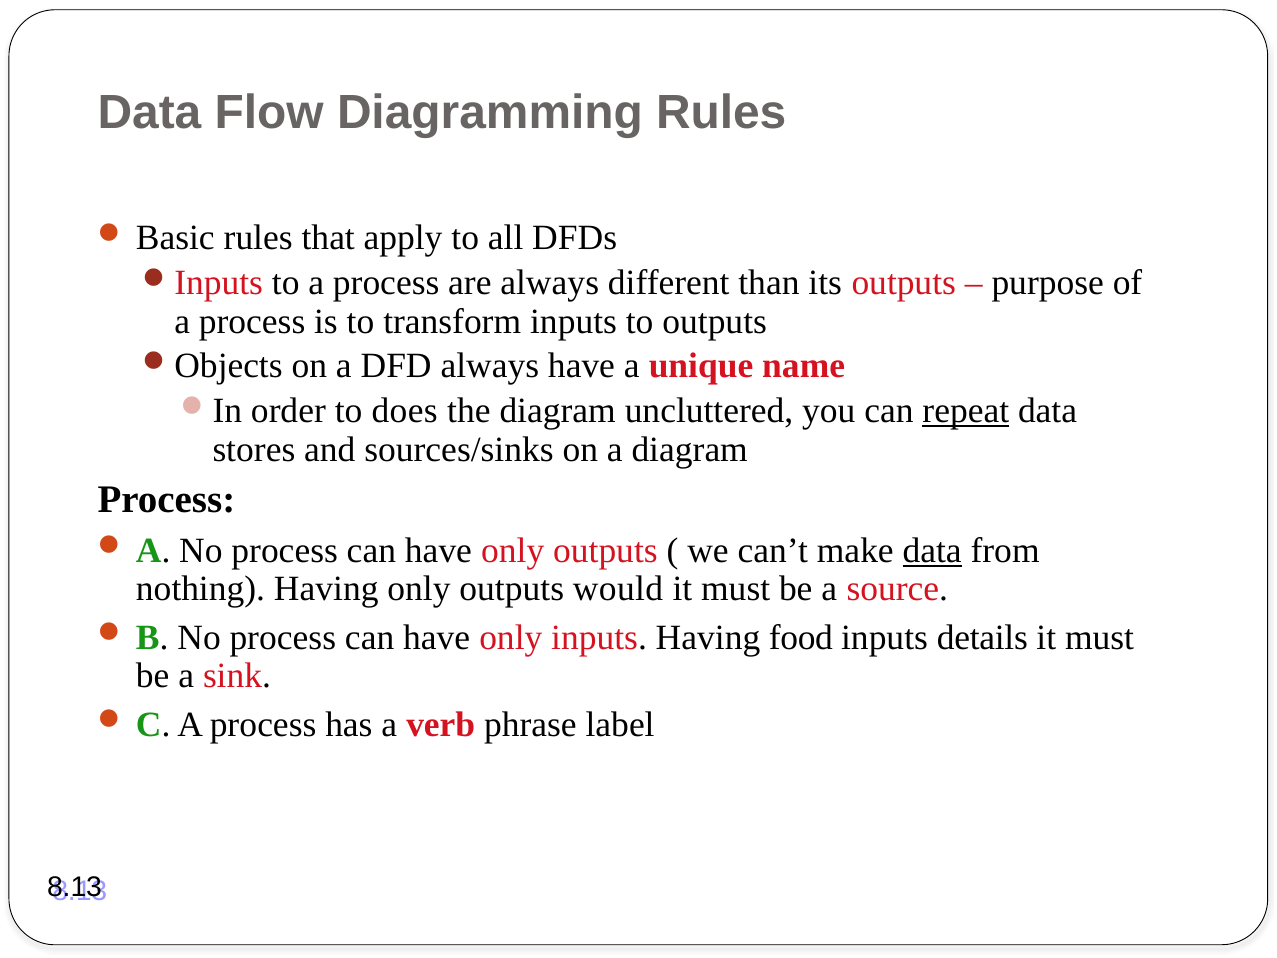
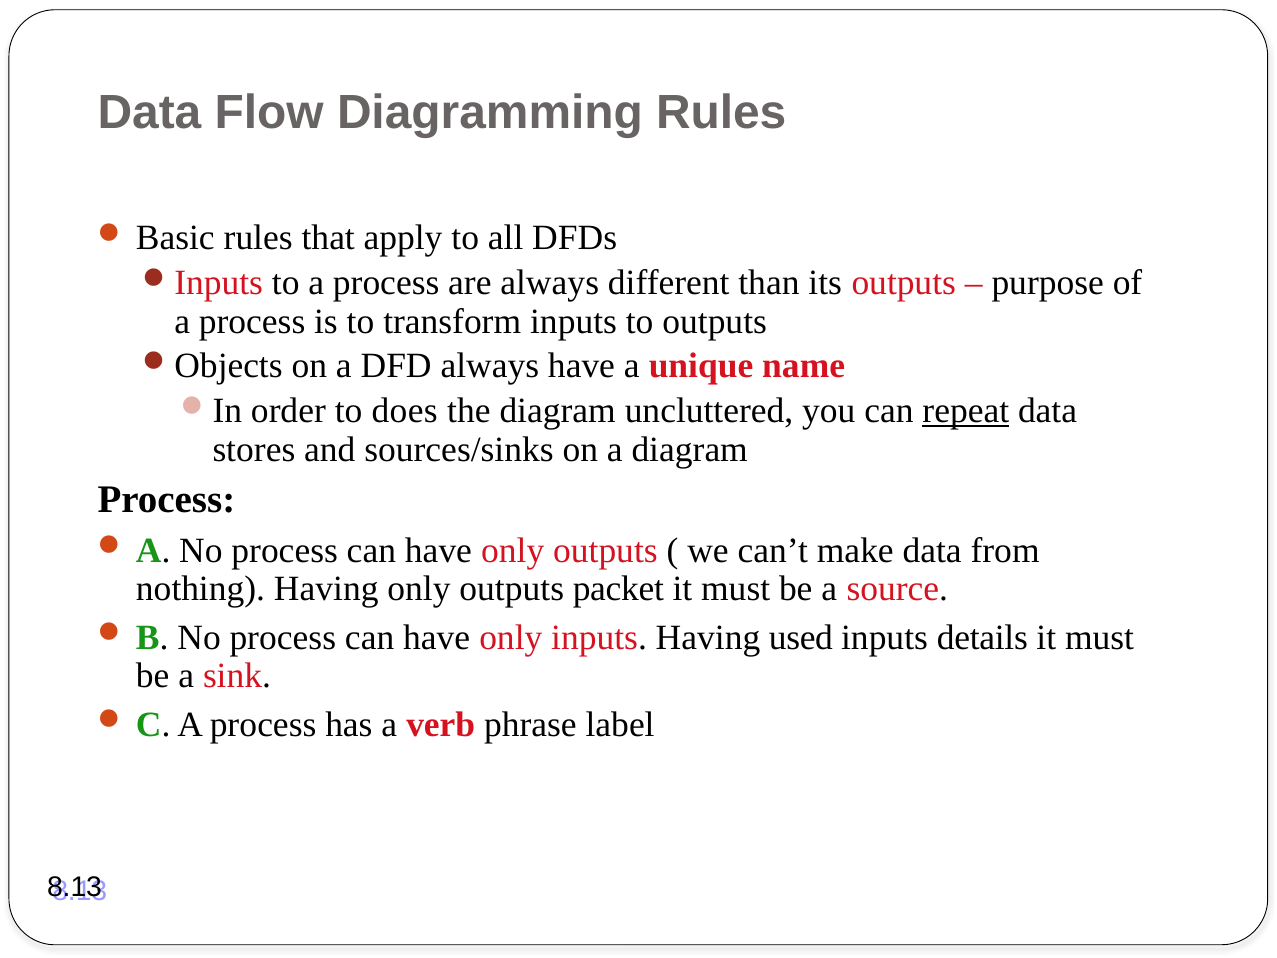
data at (932, 550) underline: present -> none
would: would -> packet
food: food -> used
